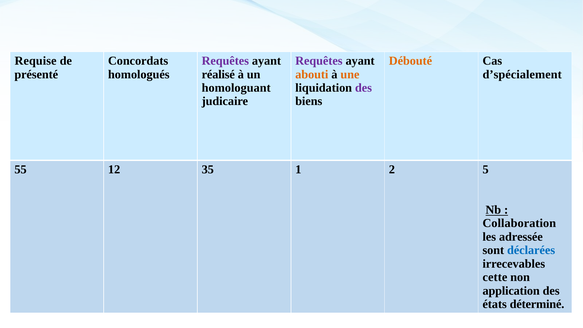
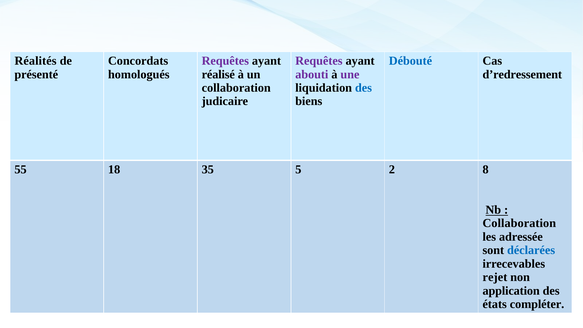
Requise: Requise -> Réalités
Débouté colour: orange -> blue
abouti colour: orange -> purple
une colour: orange -> purple
d’spécialement: d’spécialement -> d’redressement
homologuant at (236, 88): homologuant -> collaboration
des at (363, 88) colour: purple -> blue
12: 12 -> 18
1: 1 -> 5
5: 5 -> 8
cette: cette -> rejet
déterminé: déterminé -> compléter
